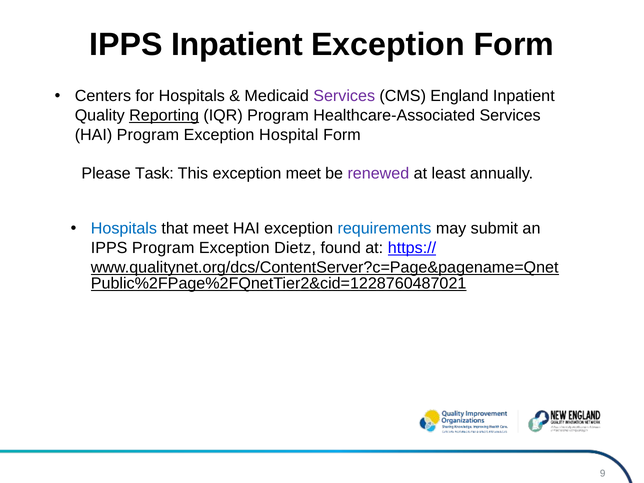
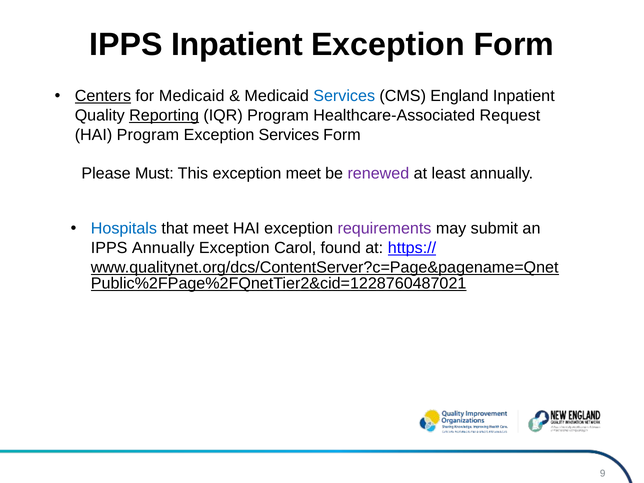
Centers underline: none -> present
for Hospitals: Hospitals -> Medicaid
Services at (344, 96) colour: purple -> blue
Healthcare-Associated Services: Services -> Request
Exception Hospital: Hospital -> Services
Task: Task -> Must
requirements colour: blue -> purple
IPPS Program: Program -> Annually
Dietz: Dietz -> Carol
